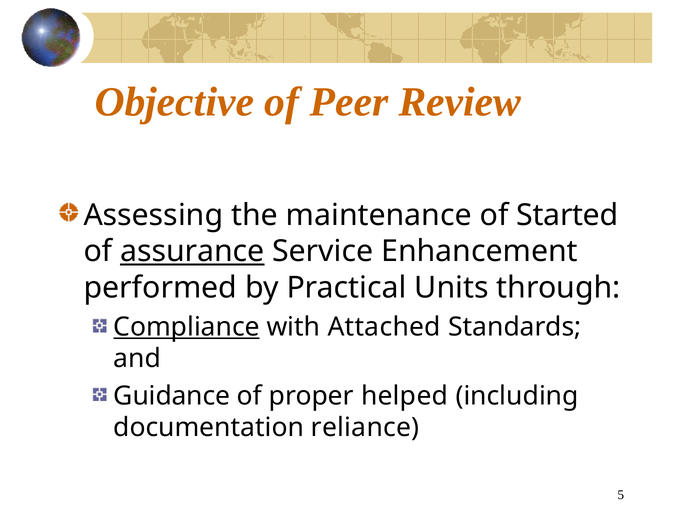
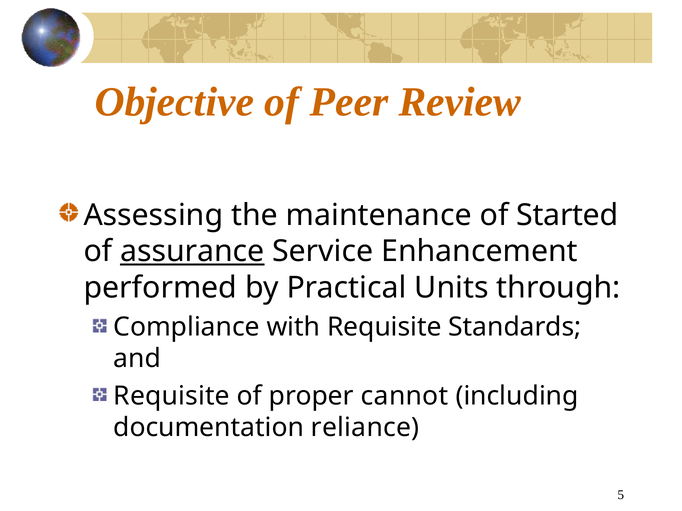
Compliance underline: present -> none
with Attached: Attached -> Requisite
Guidance at (172, 396): Guidance -> Requisite
helped: helped -> cannot
